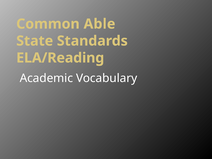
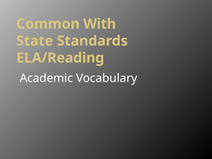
Able: Able -> With
